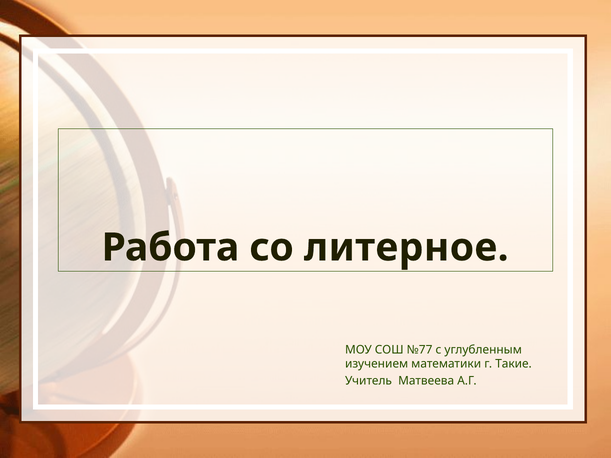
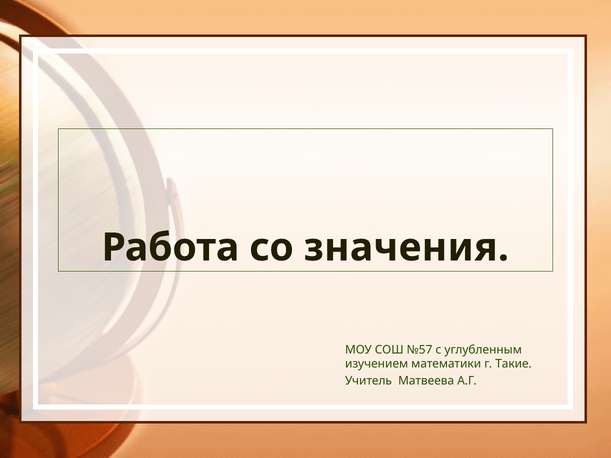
литерное: литерное -> значения
№77: №77 -> №57
